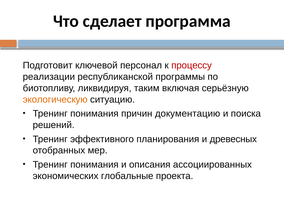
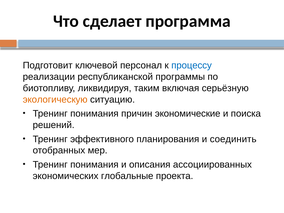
процессу colour: red -> blue
документацию: документацию -> экономические
древесных: древесных -> соединить
